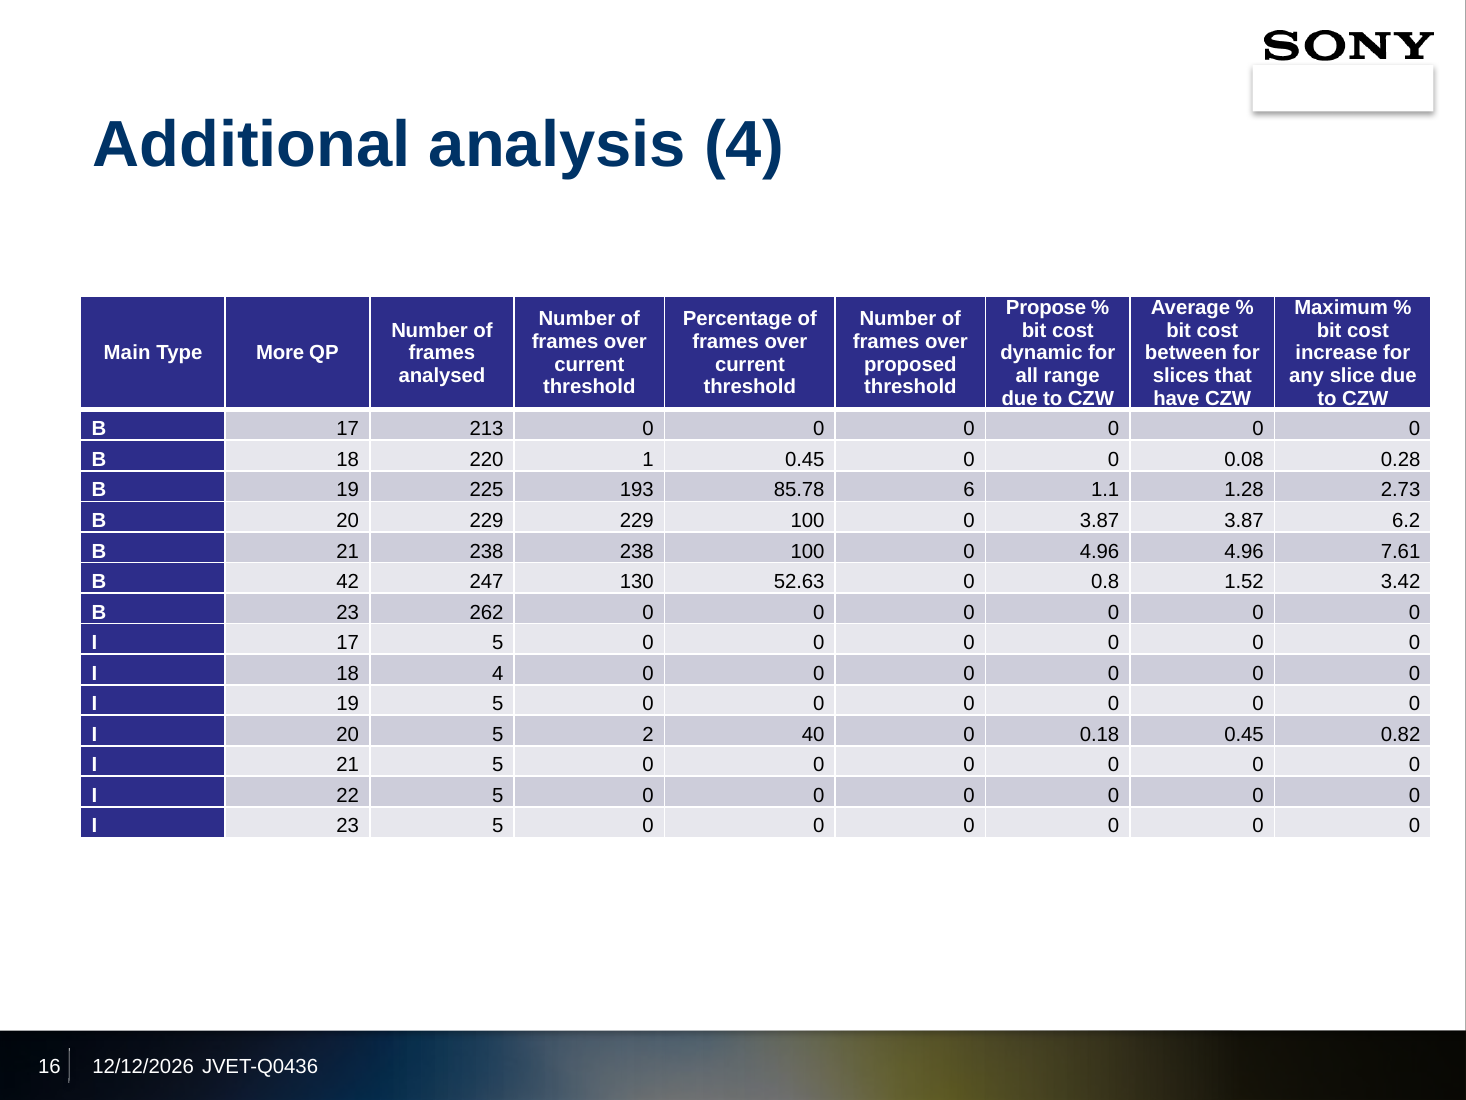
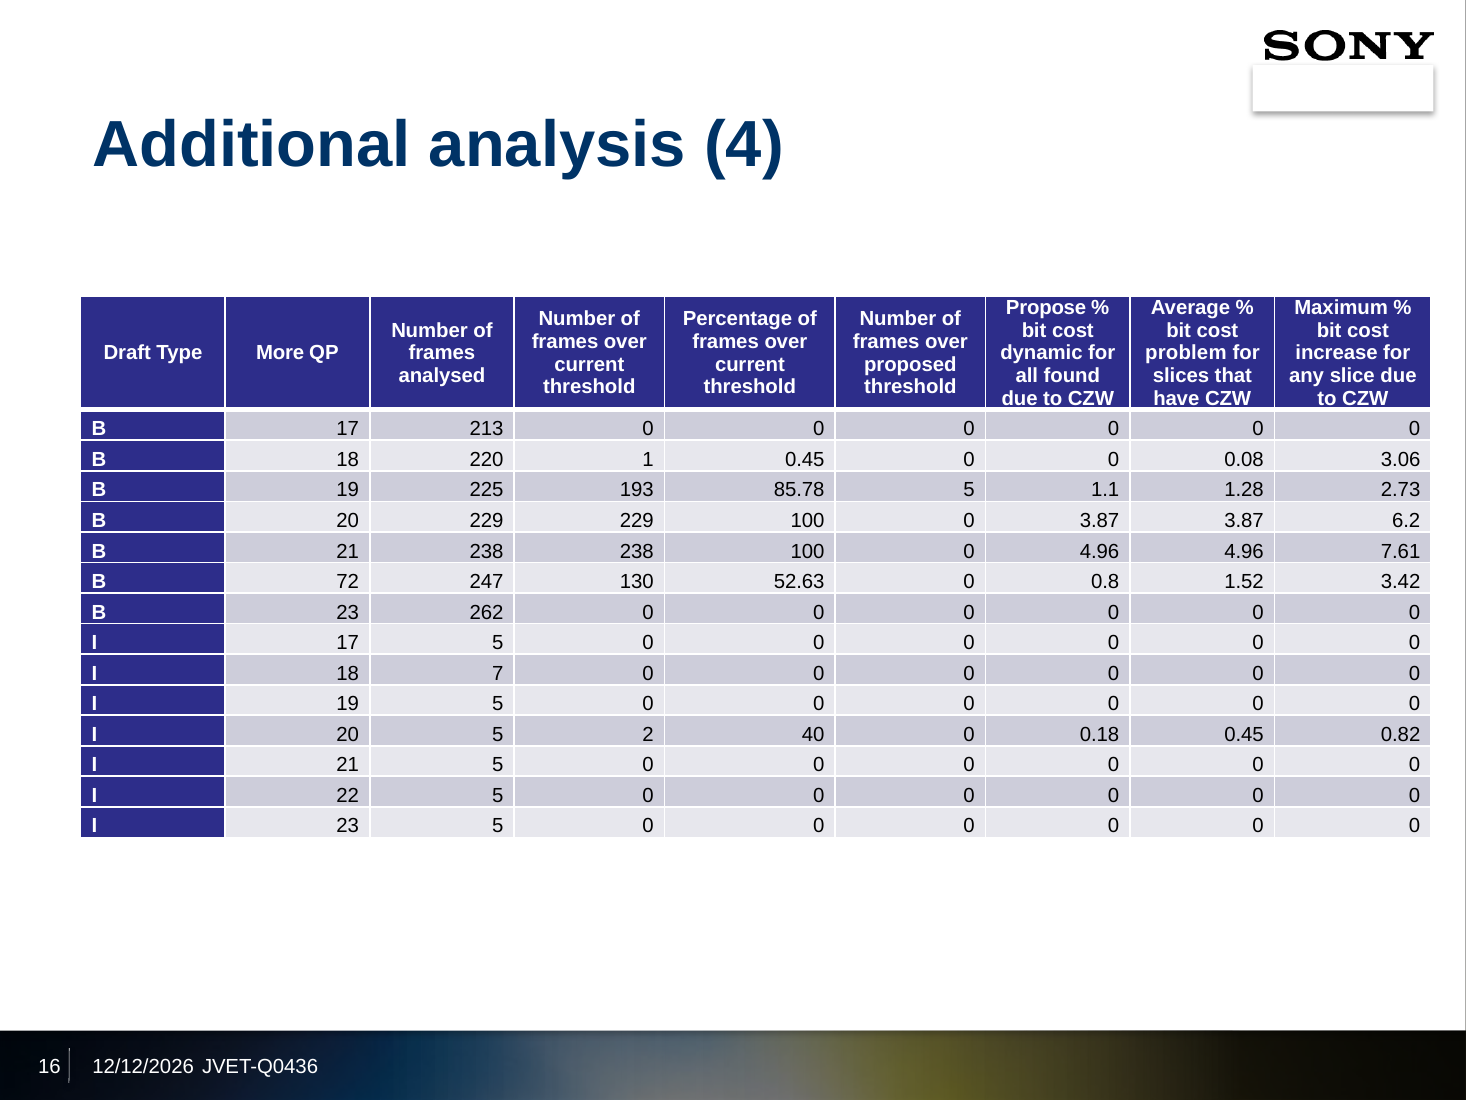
Main: Main -> Draft
between: between -> problem
range: range -> found
0.28: 0.28 -> 3.06
85.78 6: 6 -> 5
42: 42 -> 72
18 4: 4 -> 7
